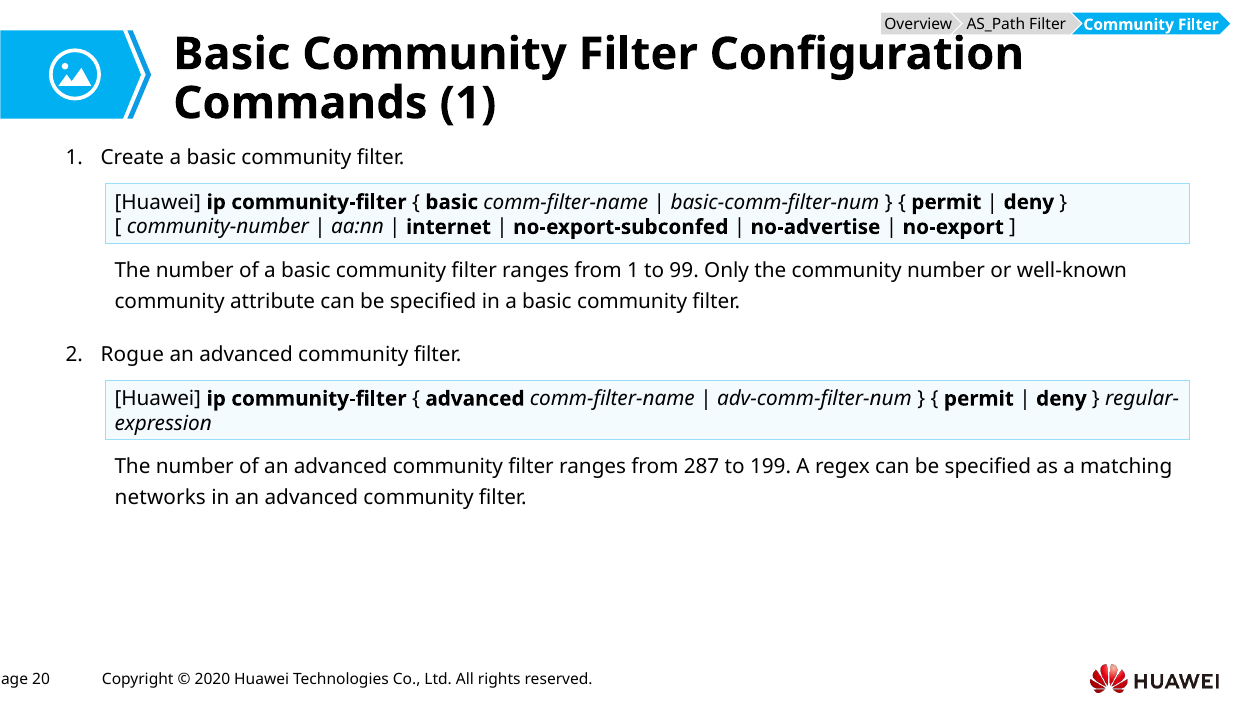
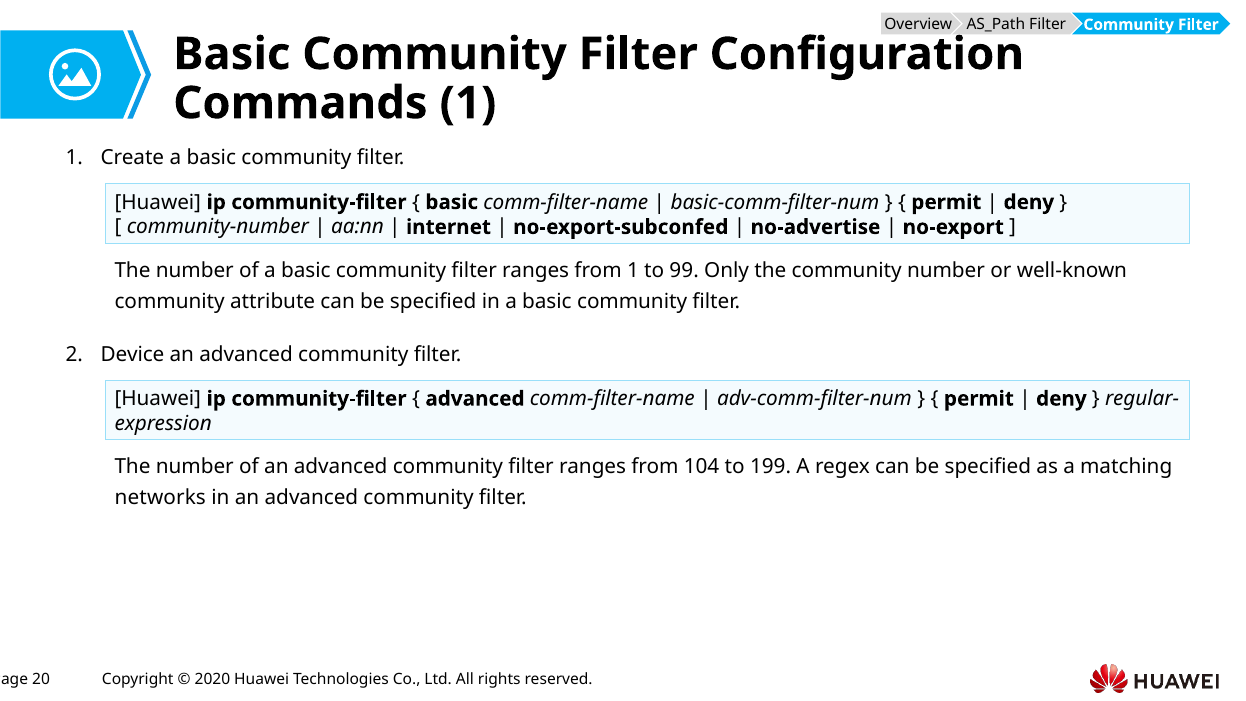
Rogue: Rogue -> Device
287: 287 -> 104
